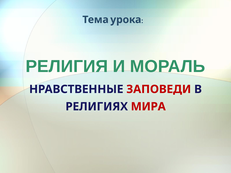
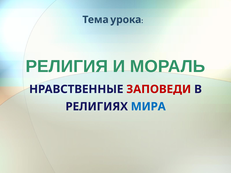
МИРА colour: red -> blue
